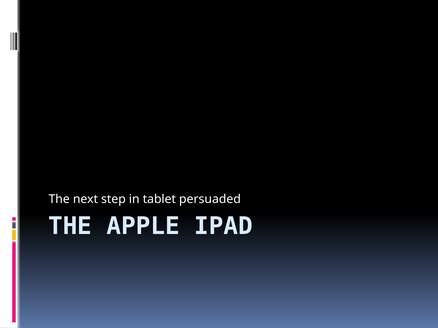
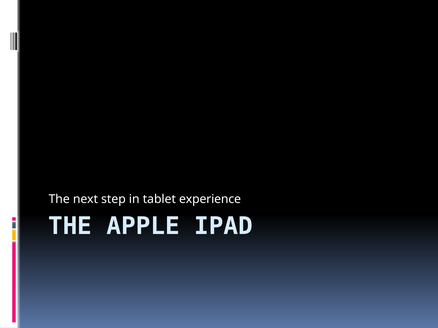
persuaded: persuaded -> experience
